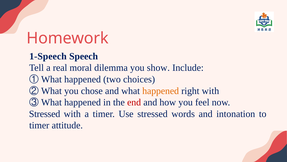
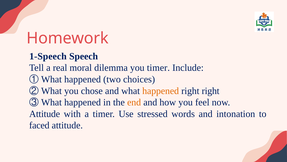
you show: show -> timer
right with: with -> right
end colour: red -> orange
Stressed at (45, 113): Stressed -> Attitude
timer at (39, 125): timer -> faced
